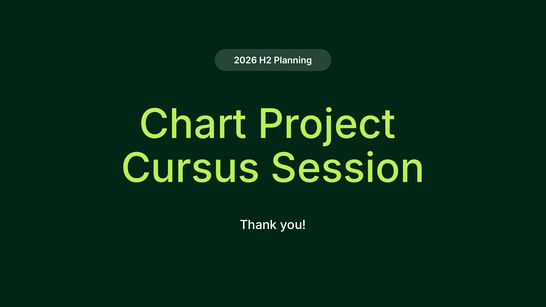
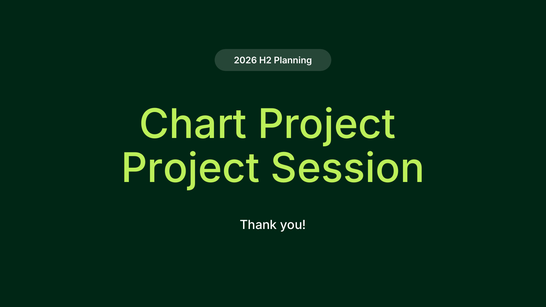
Cursus at (190, 169): Cursus -> Project
